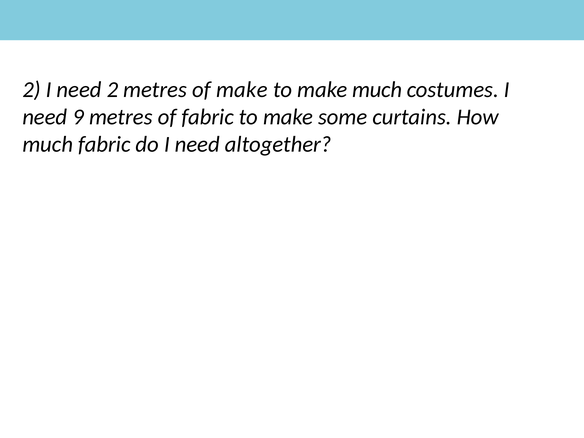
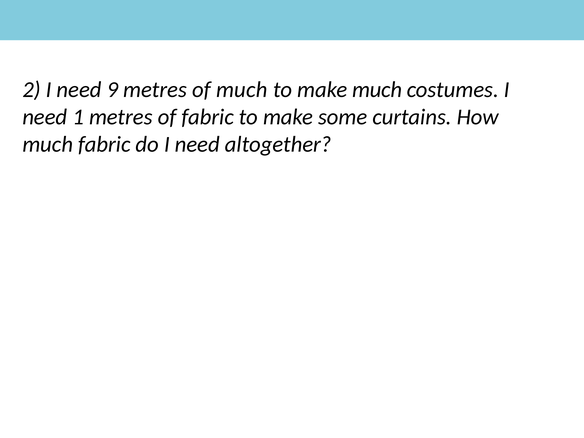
need 2: 2 -> 9
of make: make -> much
9: 9 -> 1
